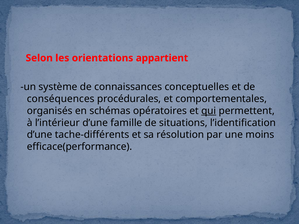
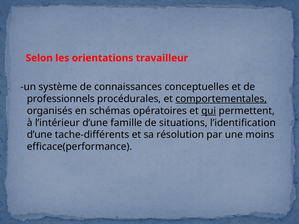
appartient: appartient -> travailleur
conséquences: conséquences -> professionnels
comportementales underline: none -> present
